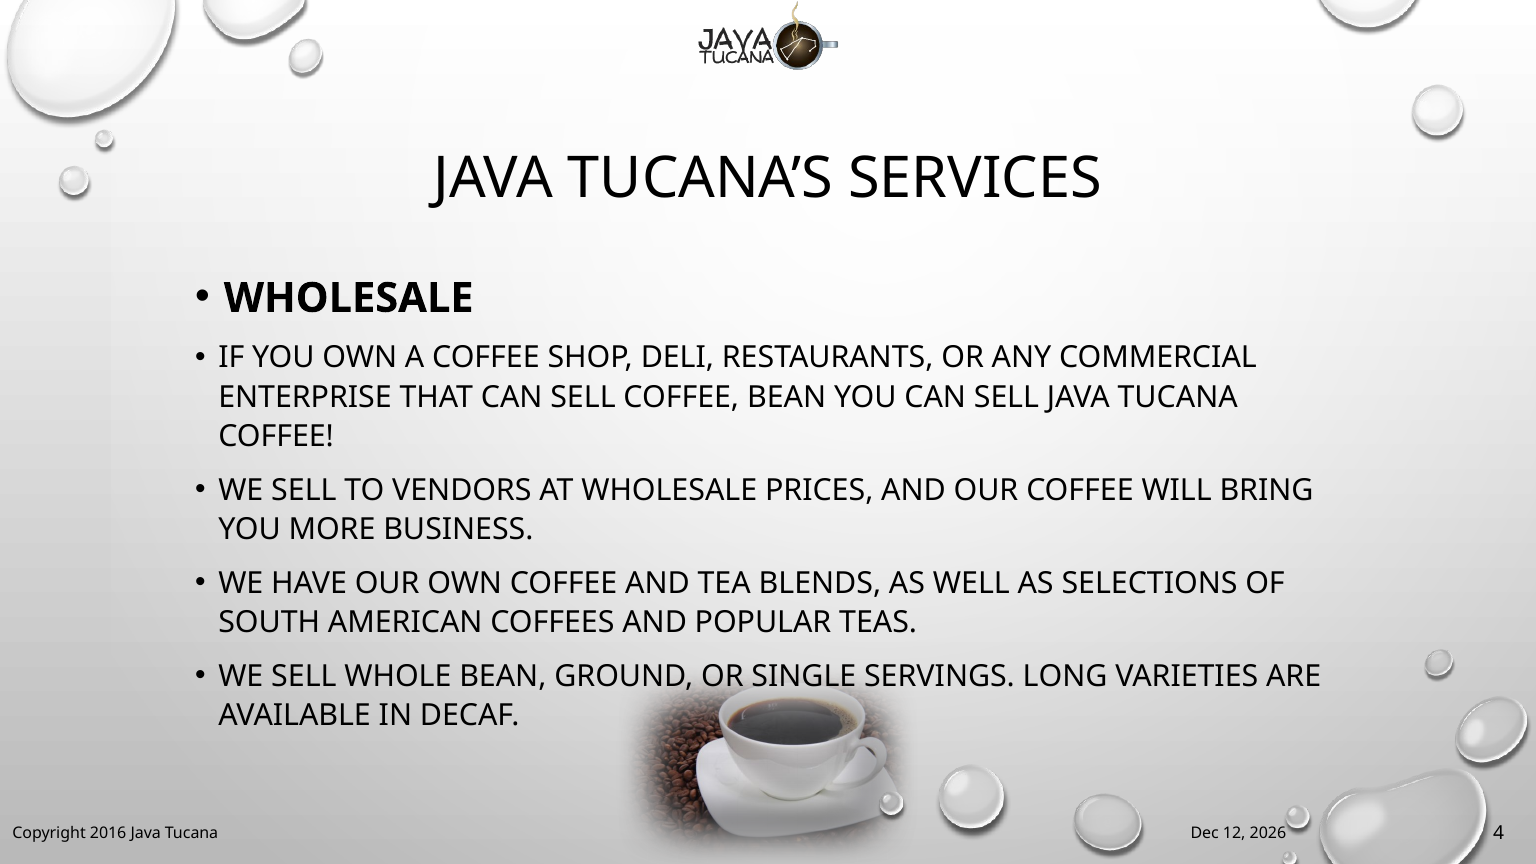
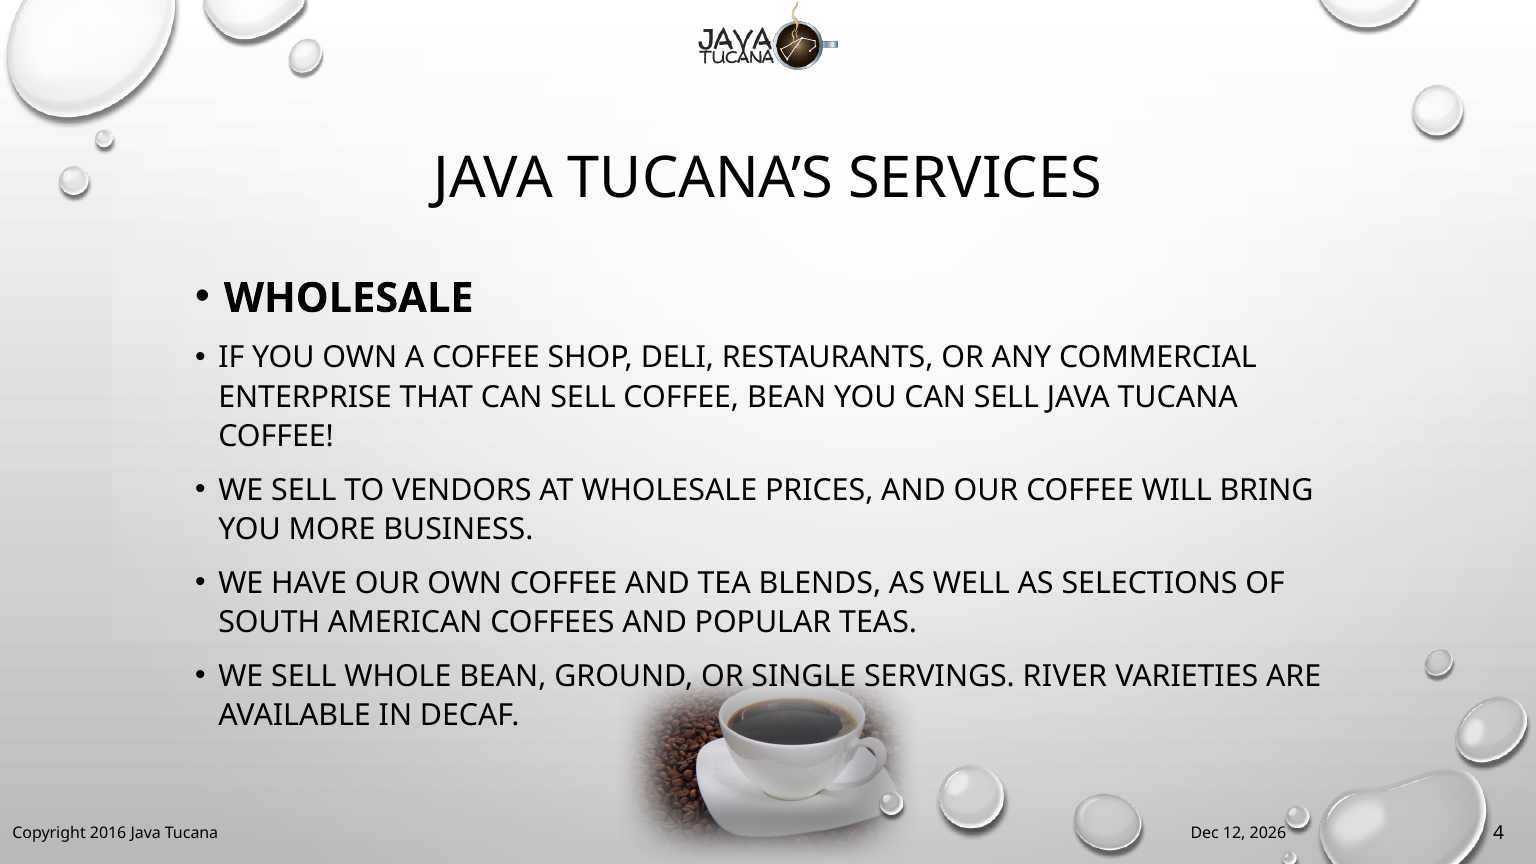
LONG: LONG -> RIVER
